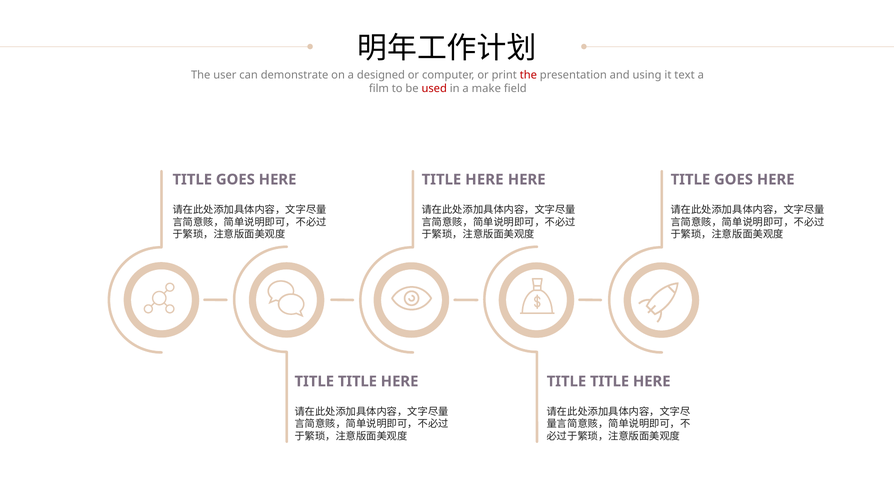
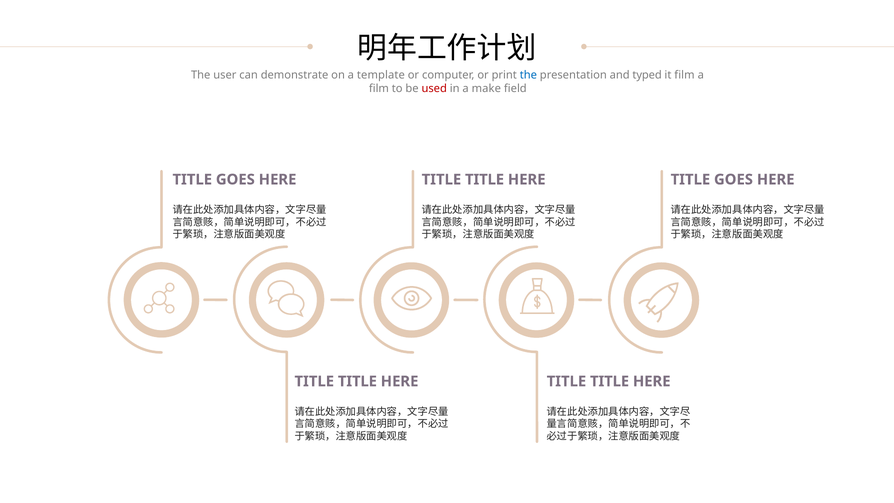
designed: designed -> template
the at (528, 75) colour: red -> blue
using: using -> typed
it text: text -> film
HERE at (484, 179): HERE -> TITLE
